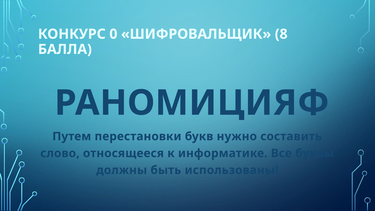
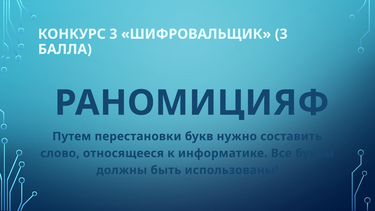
КОНКУРС 0: 0 -> 3
ШИФРОВАЛЬЩИК 8: 8 -> 3
